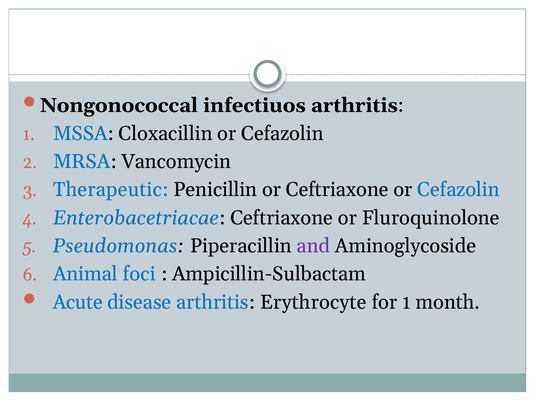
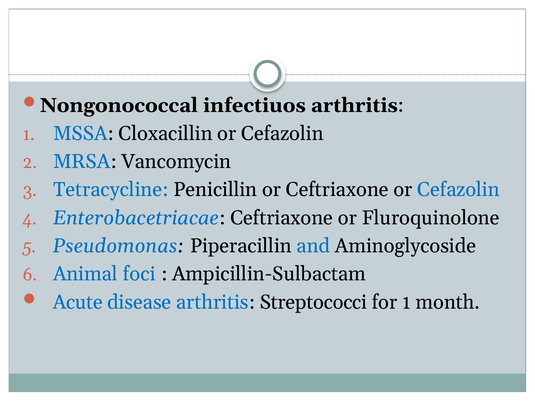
Therapeutic: Therapeutic -> Tetracycline
and colour: purple -> blue
Erythrocyte: Erythrocyte -> Streptococci
